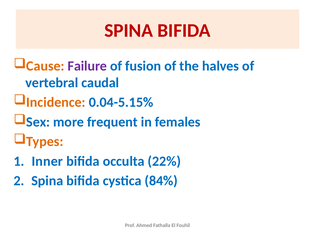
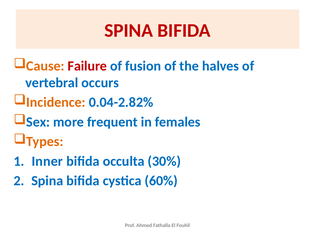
Failure colour: purple -> red
caudal: caudal -> occurs
0.04-5.15%: 0.04-5.15% -> 0.04-2.82%
22%: 22% -> 30%
84%: 84% -> 60%
